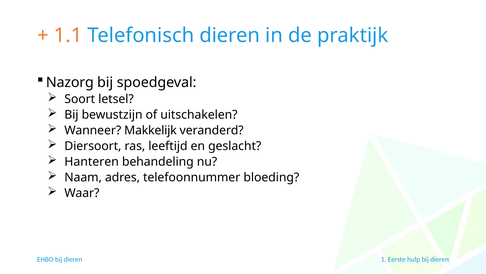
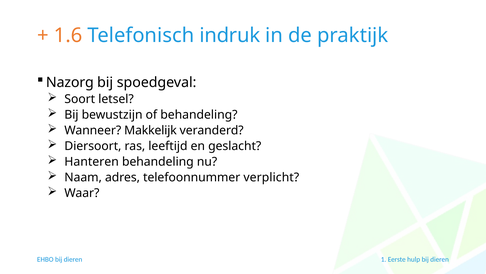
1.1: 1.1 -> 1.6
Telefonisch dieren: dieren -> indruk
of uitschakelen: uitschakelen -> behandeling
bloeding: bloeding -> verplicht
